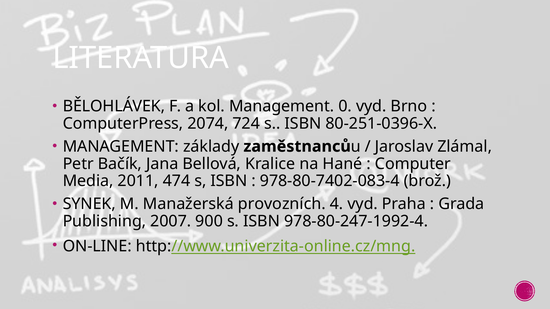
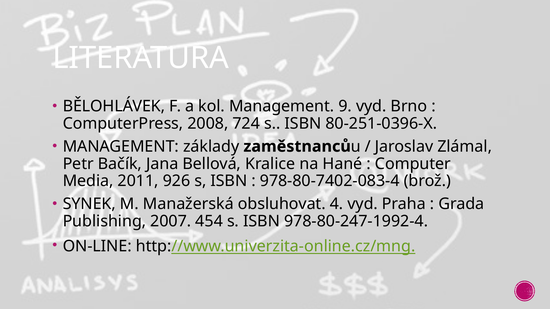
0: 0 -> 9
2074: 2074 -> 2008
474: 474 -> 926
provozních: provozních -> obsluhovat
900: 900 -> 454
